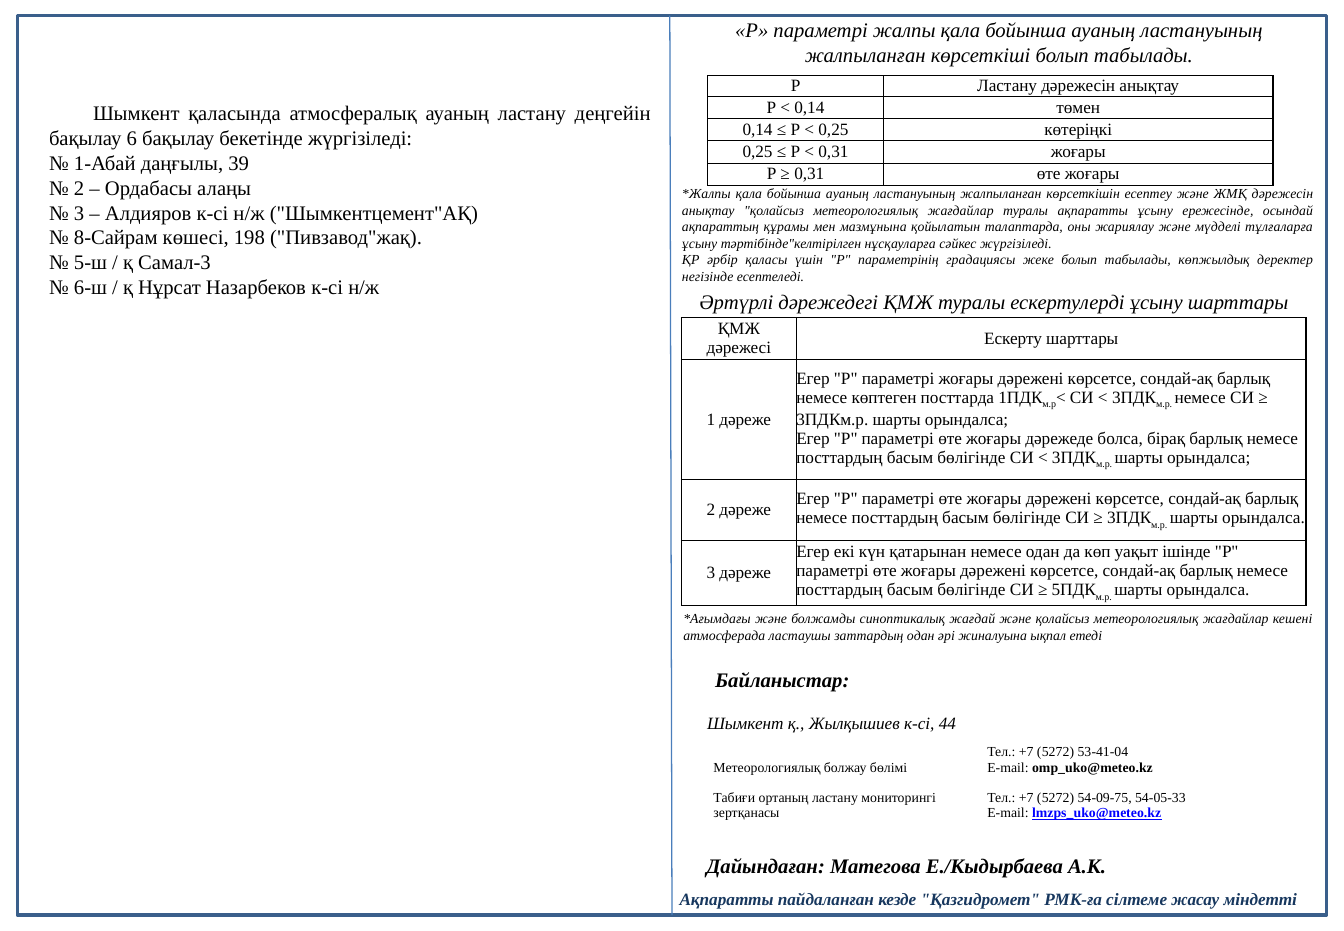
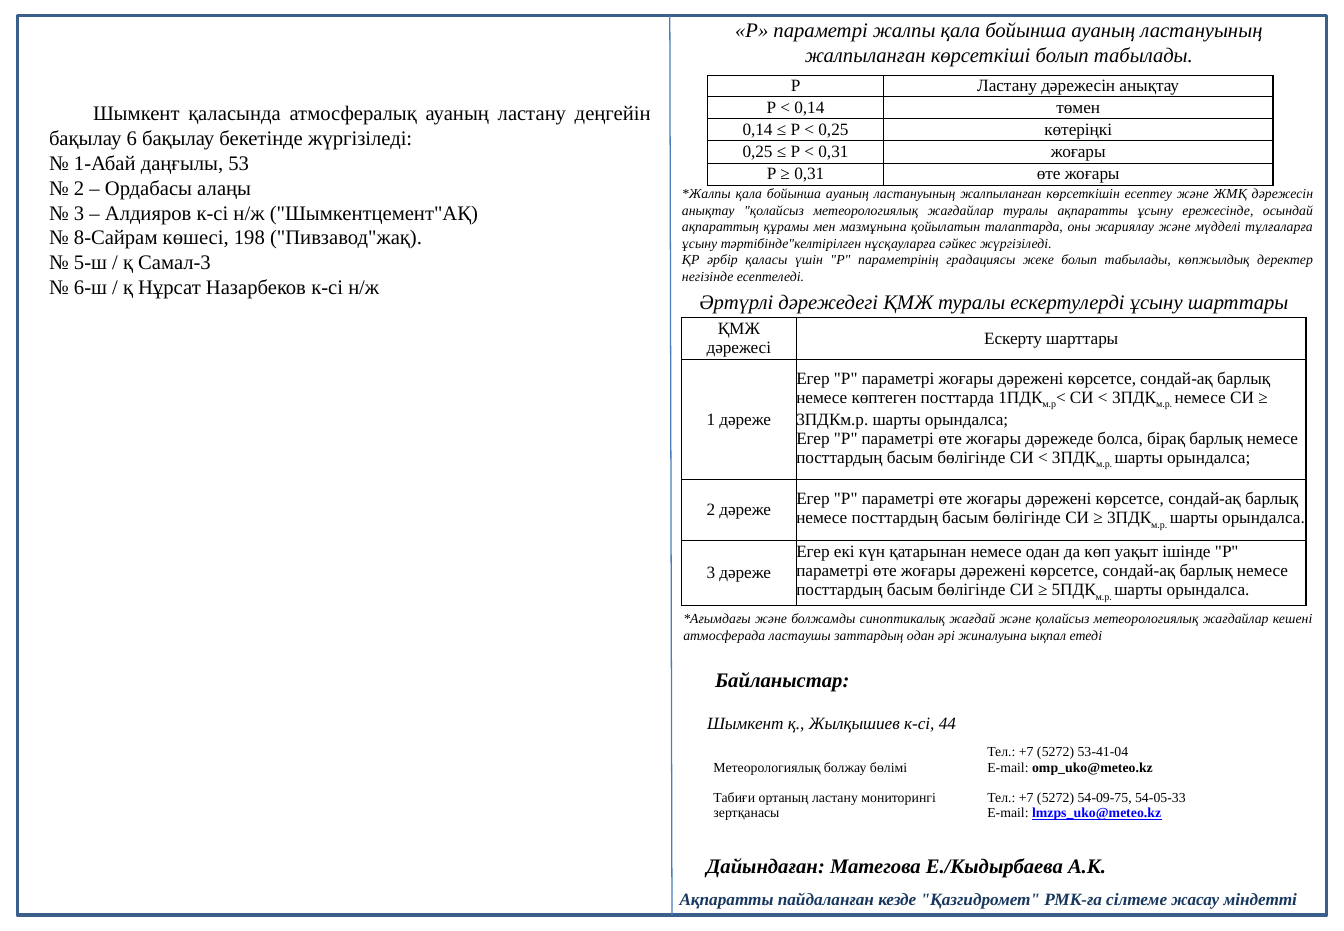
39: 39 -> 53
